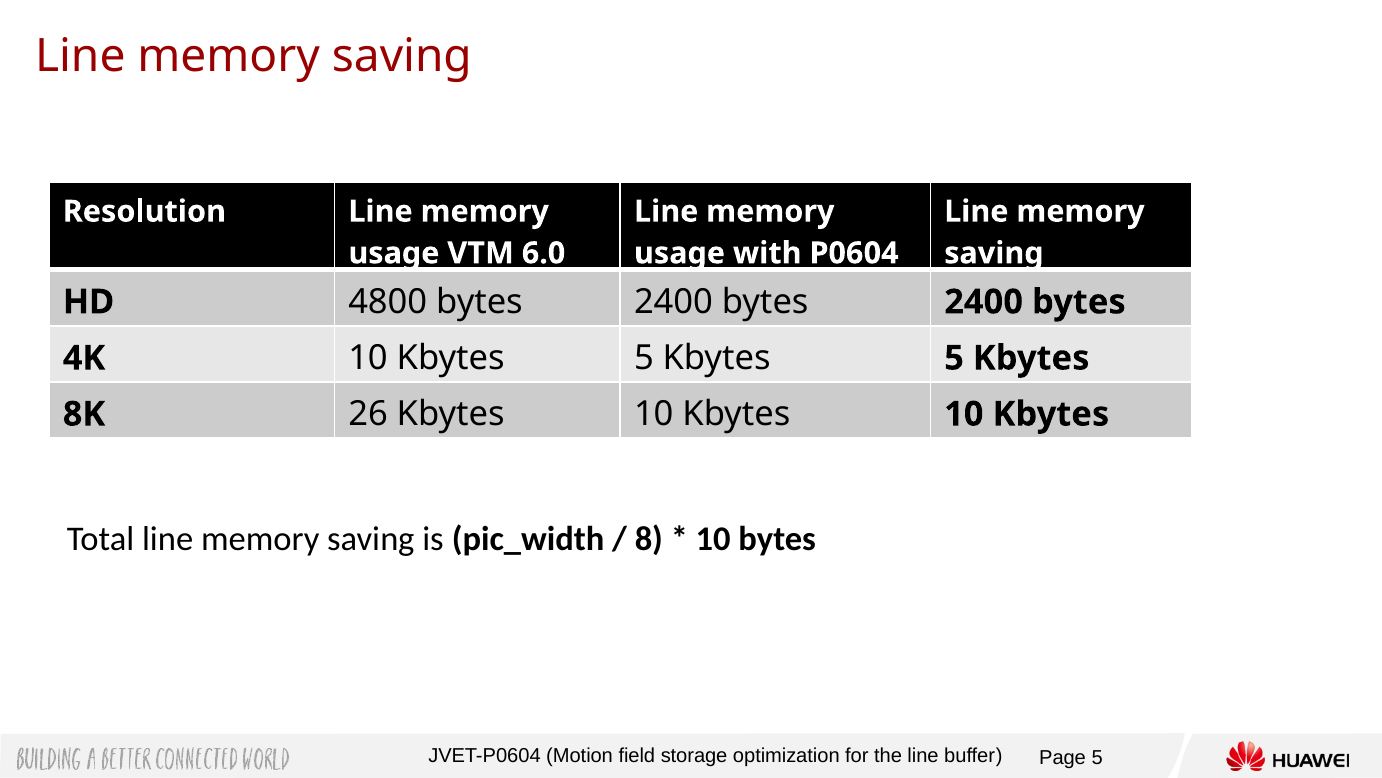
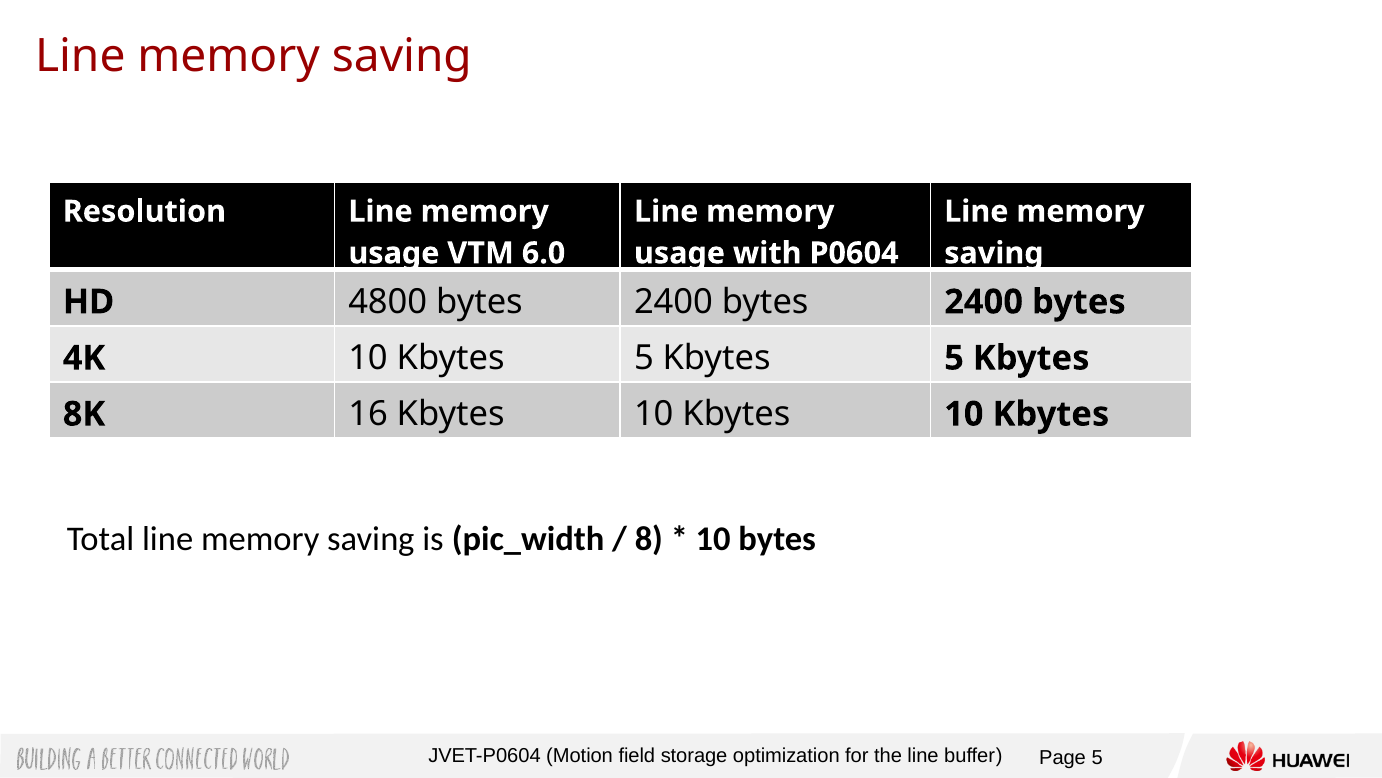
26: 26 -> 16
